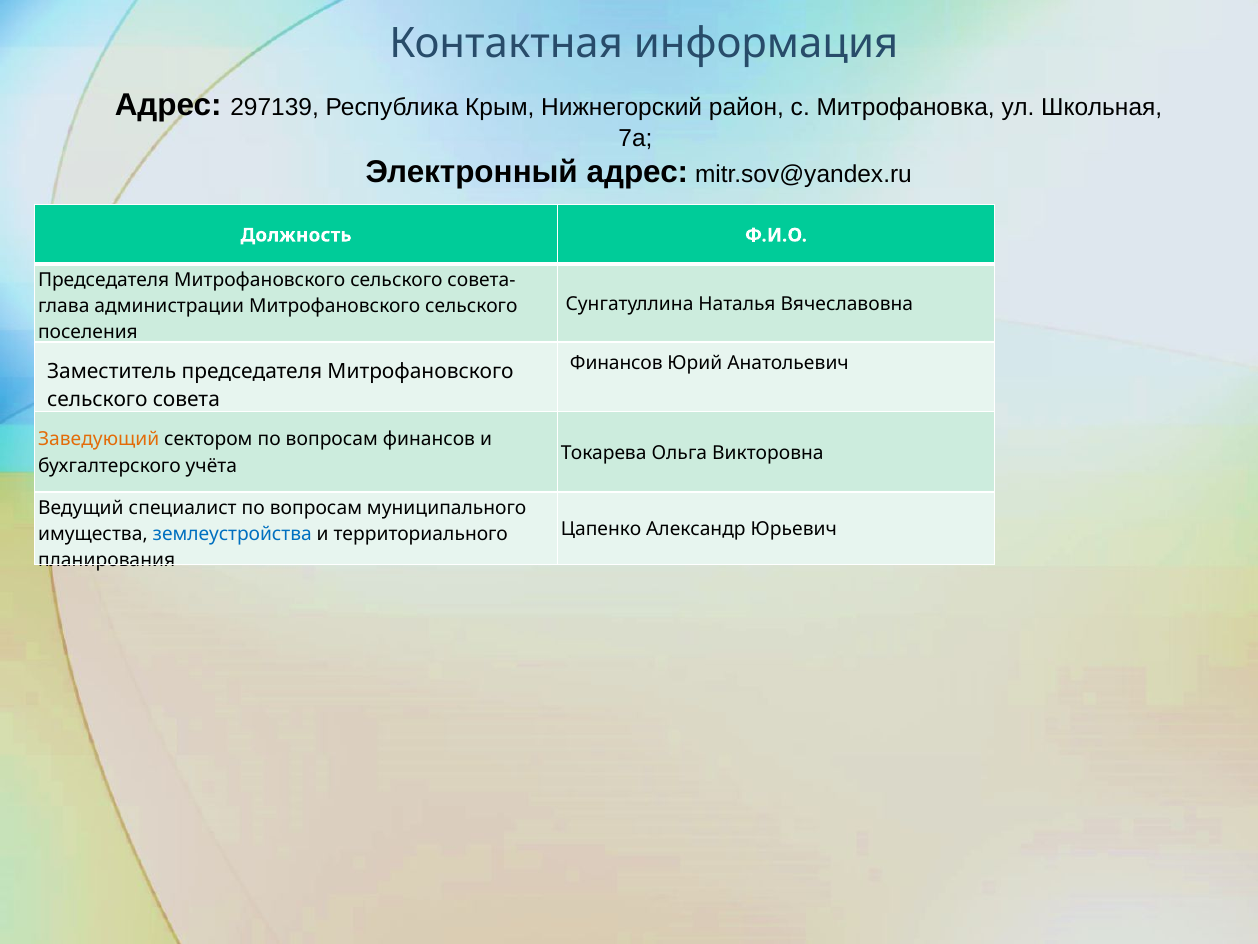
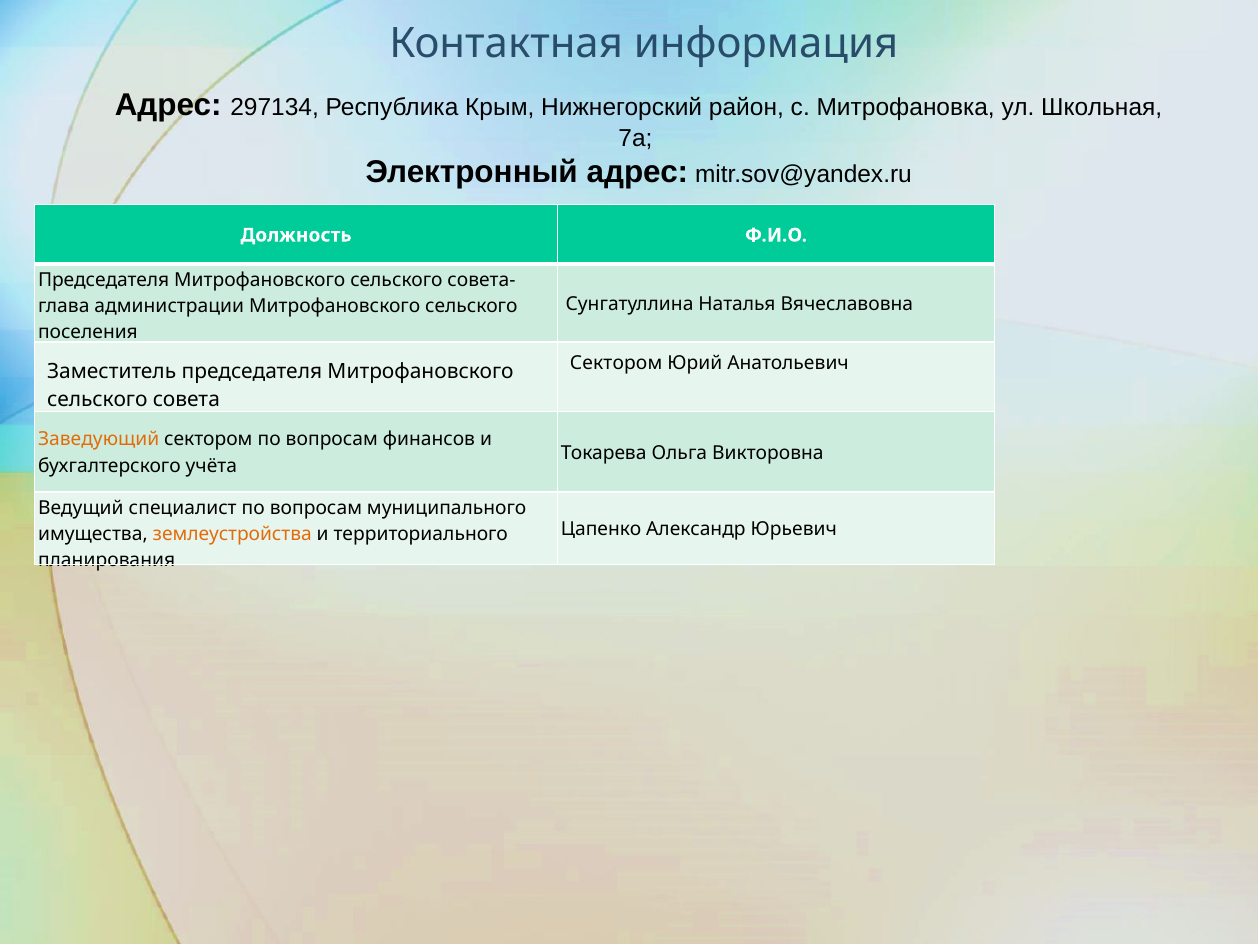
297139: 297139 -> 297134
Финансов at (616, 362): Финансов -> Сектором
землеустройства colour: blue -> orange
